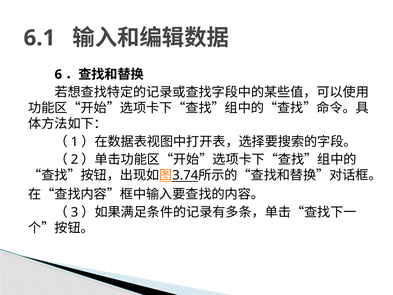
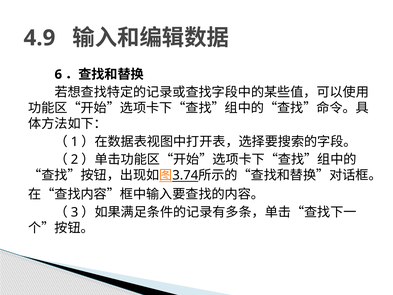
6.1: 6.1 -> 4.9
